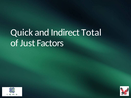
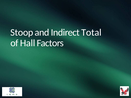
Quick: Quick -> Stoop
Just: Just -> Hall
